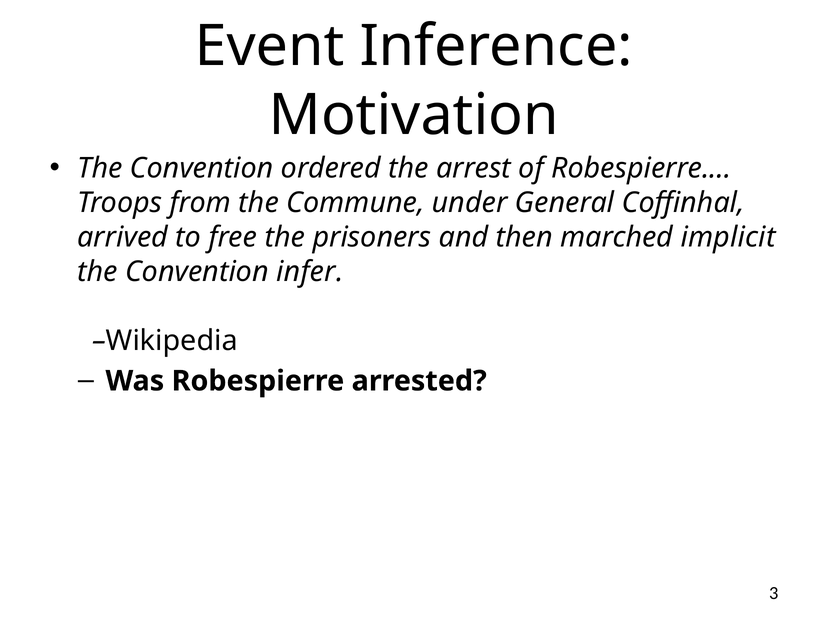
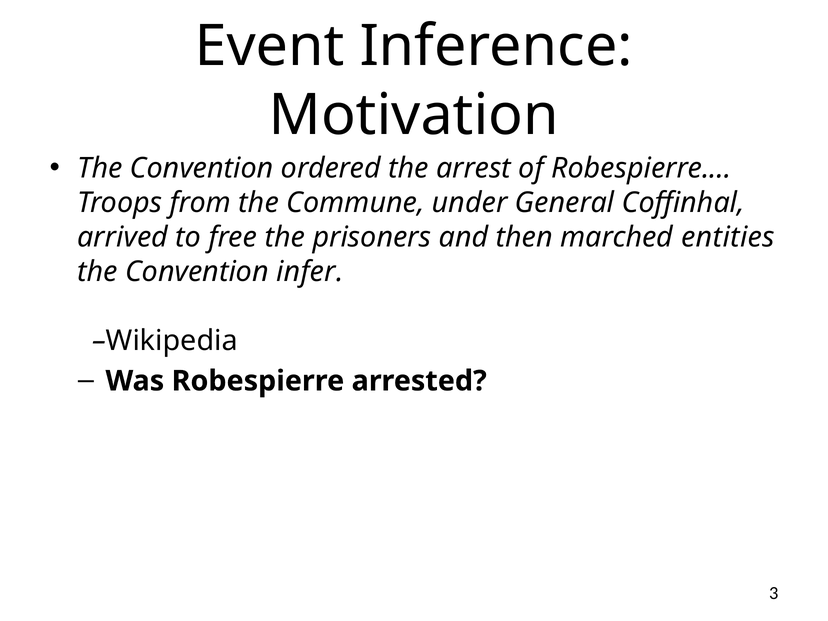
implicit: implicit -> entities
